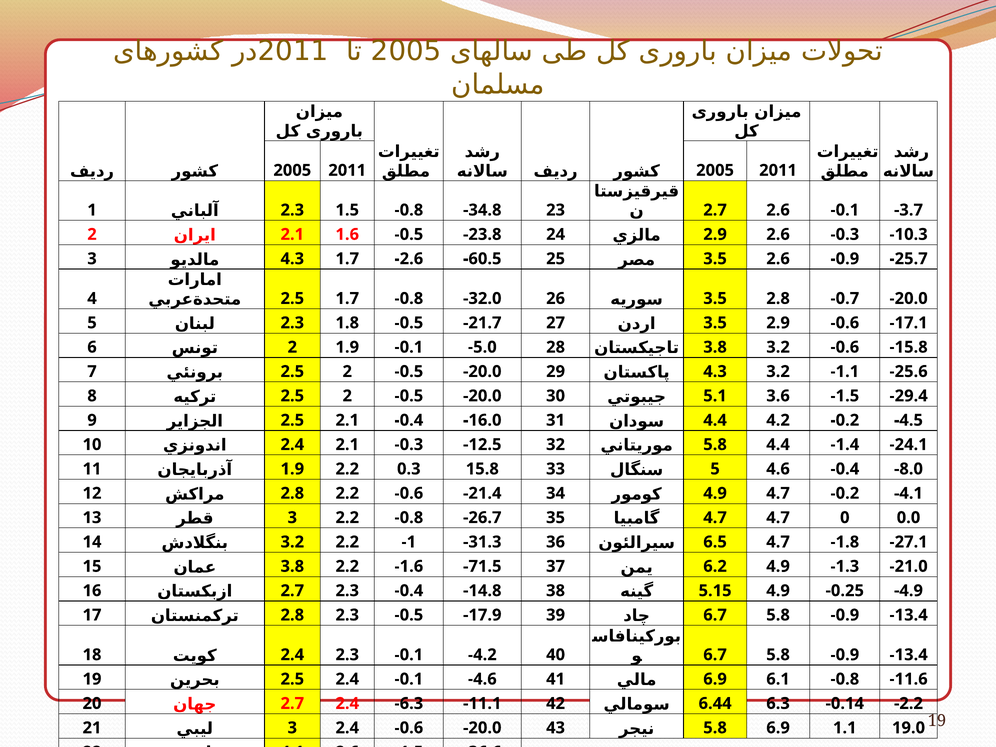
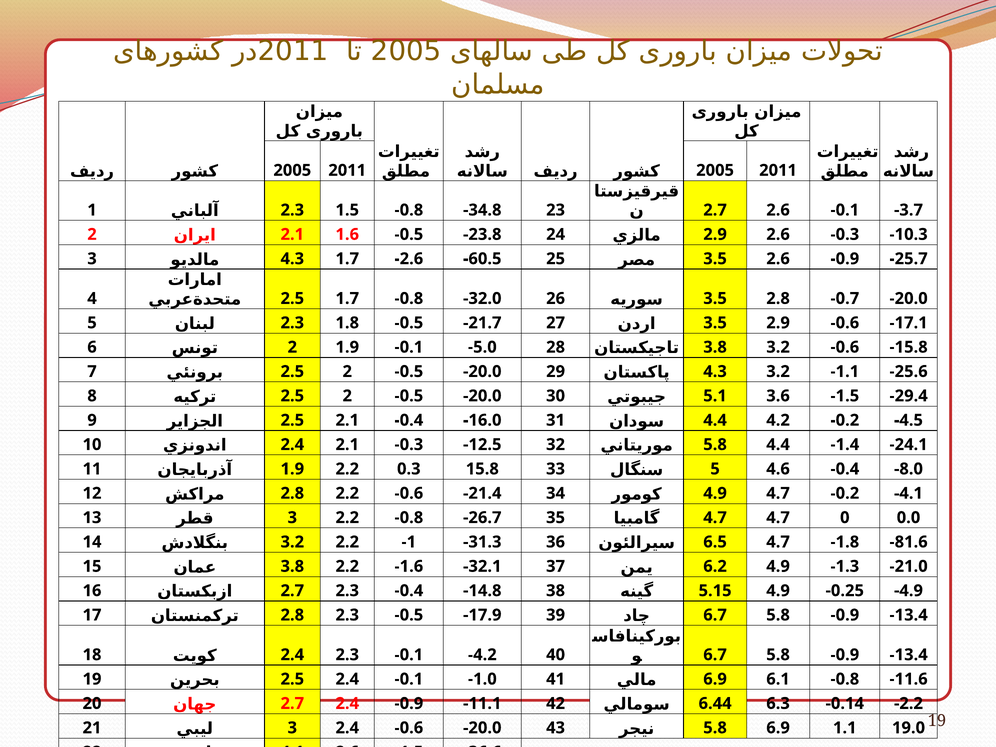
-27.1: -27.1 -> -81.6
-71.5: -71.5 -> -32.1
-4.6: -4.6 -> -1.0
2.4 -6.3: -6.3 -> -0.9
